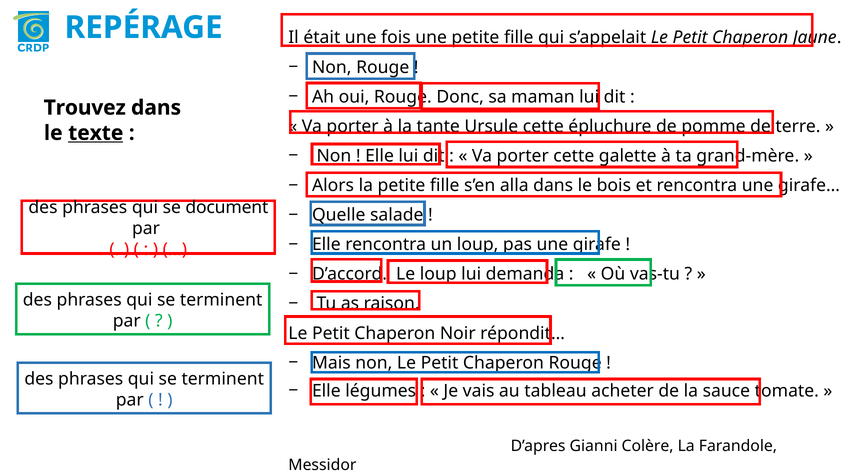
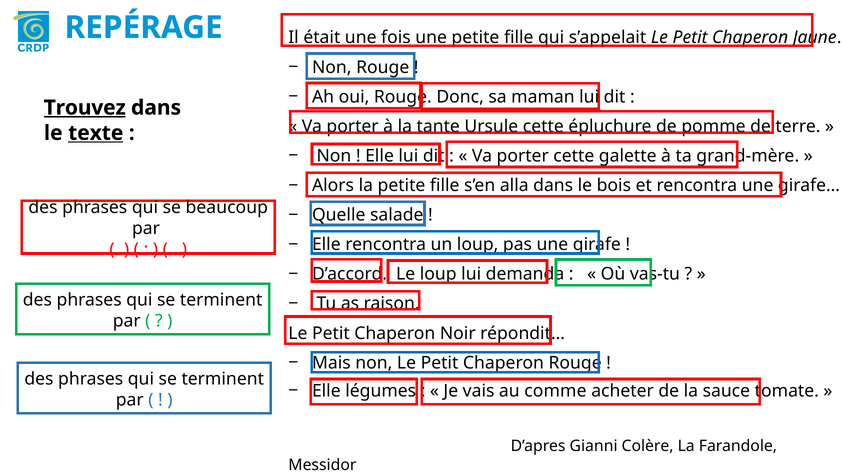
Trouvez underline: none -> present
document: document -> beaucoup
tableau: tableau -> comme
